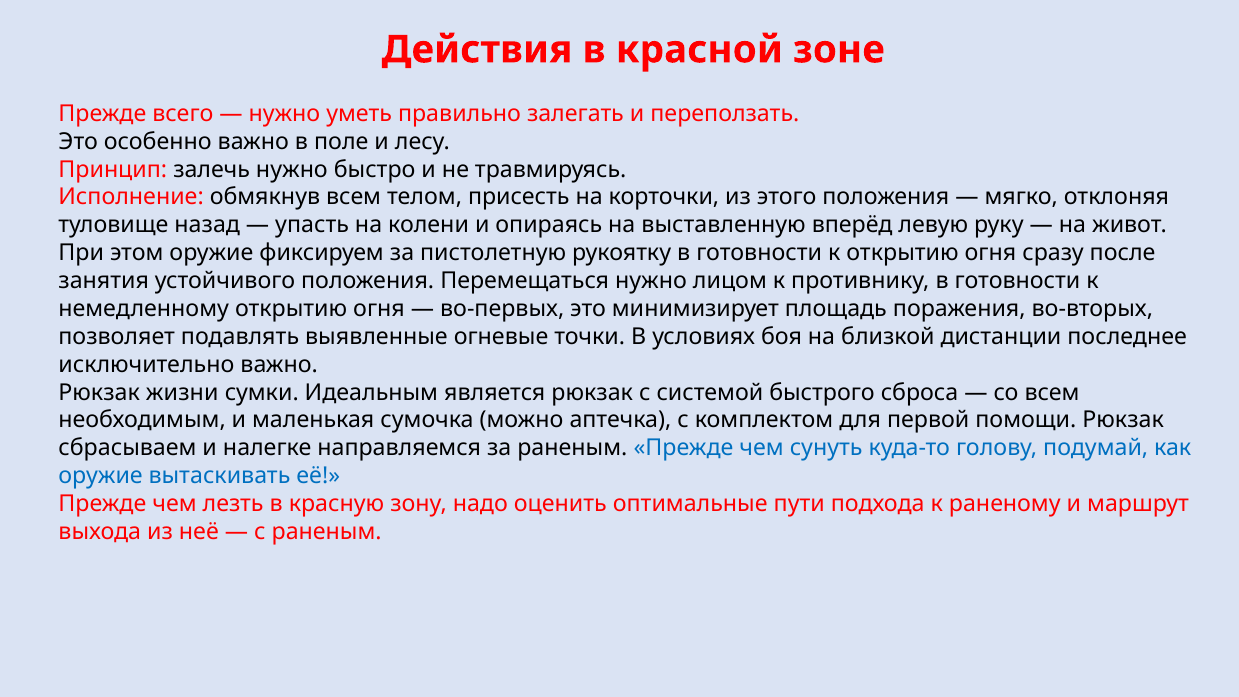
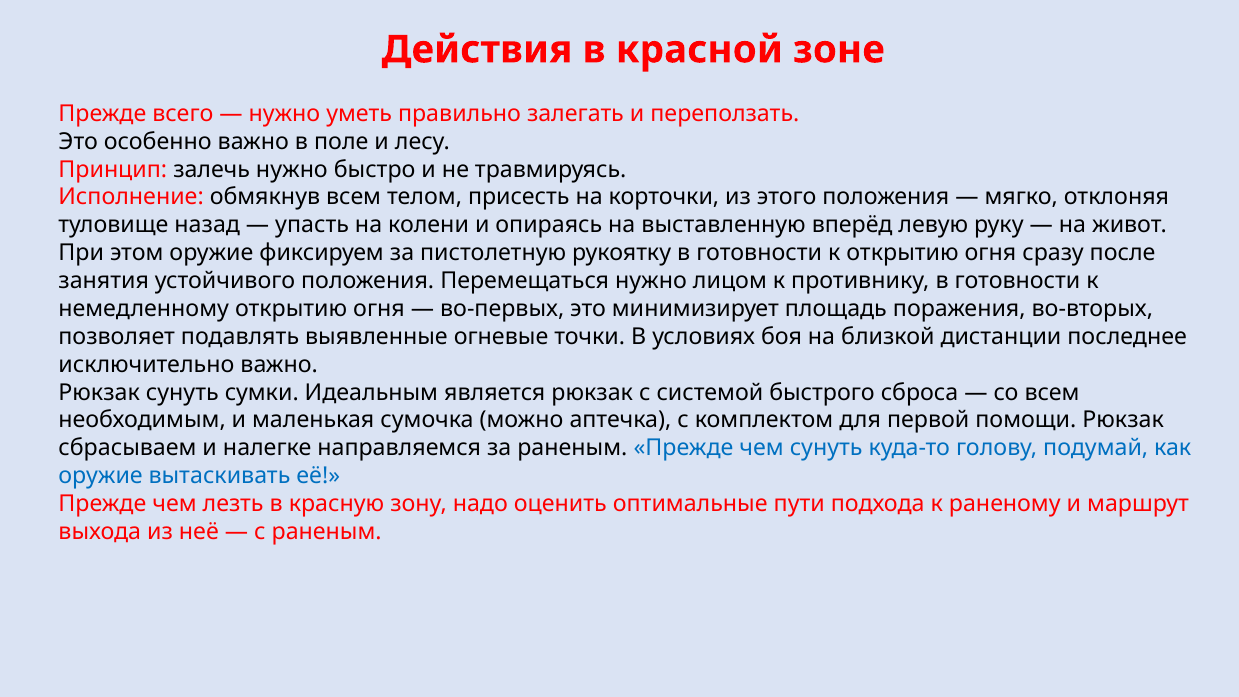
Рюкзак жизни: жизни -> сунуть
